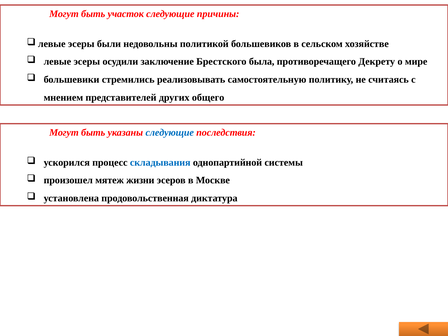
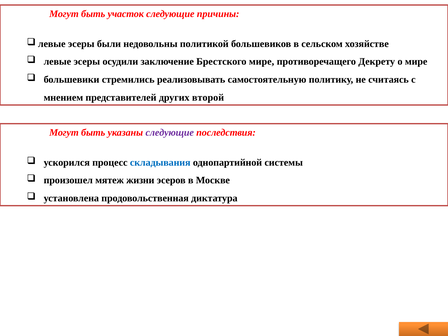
Брестского была: была -> мире
общего: общего -> второй
следующие at (170, 133) colour: blue -> purple
